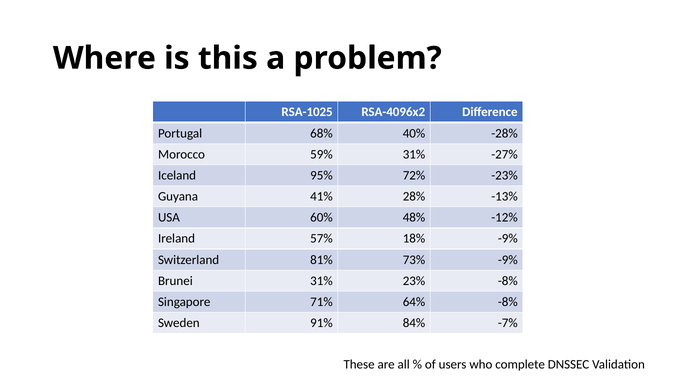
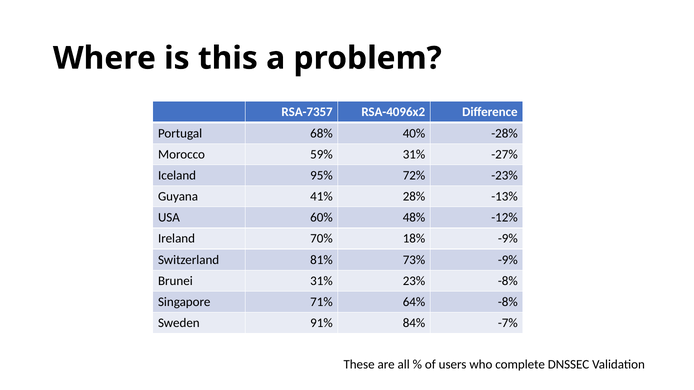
RSA-1025: RSA-1025 -> RSA-7357
57%: 57% -> 70%
